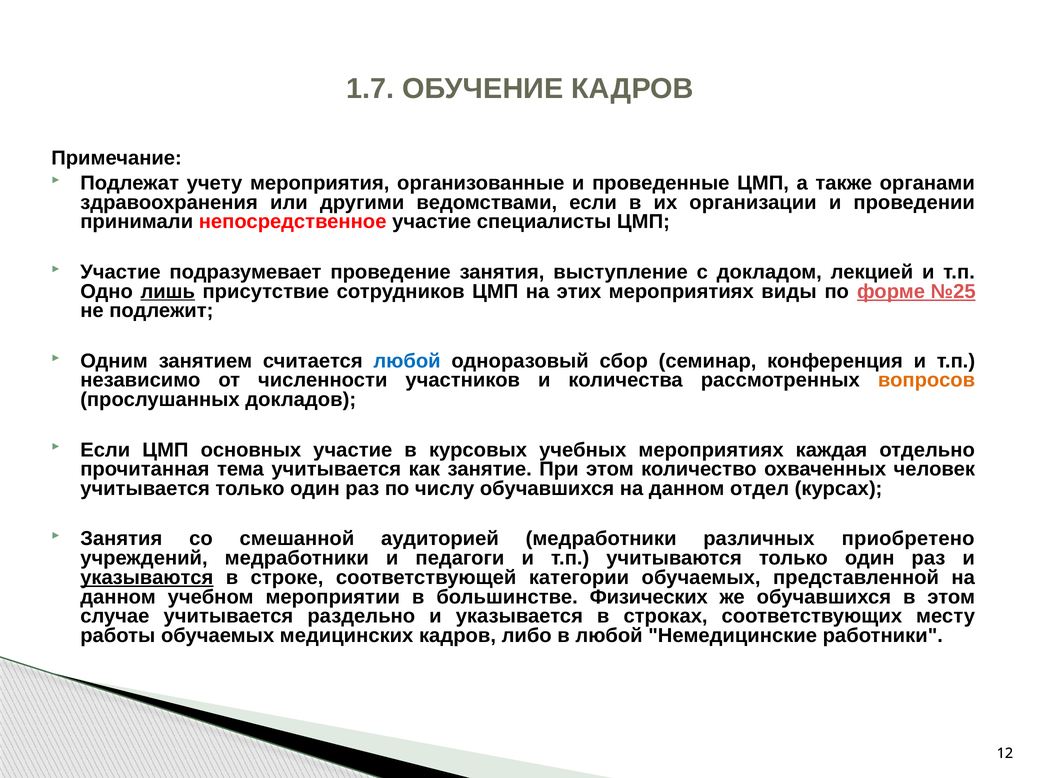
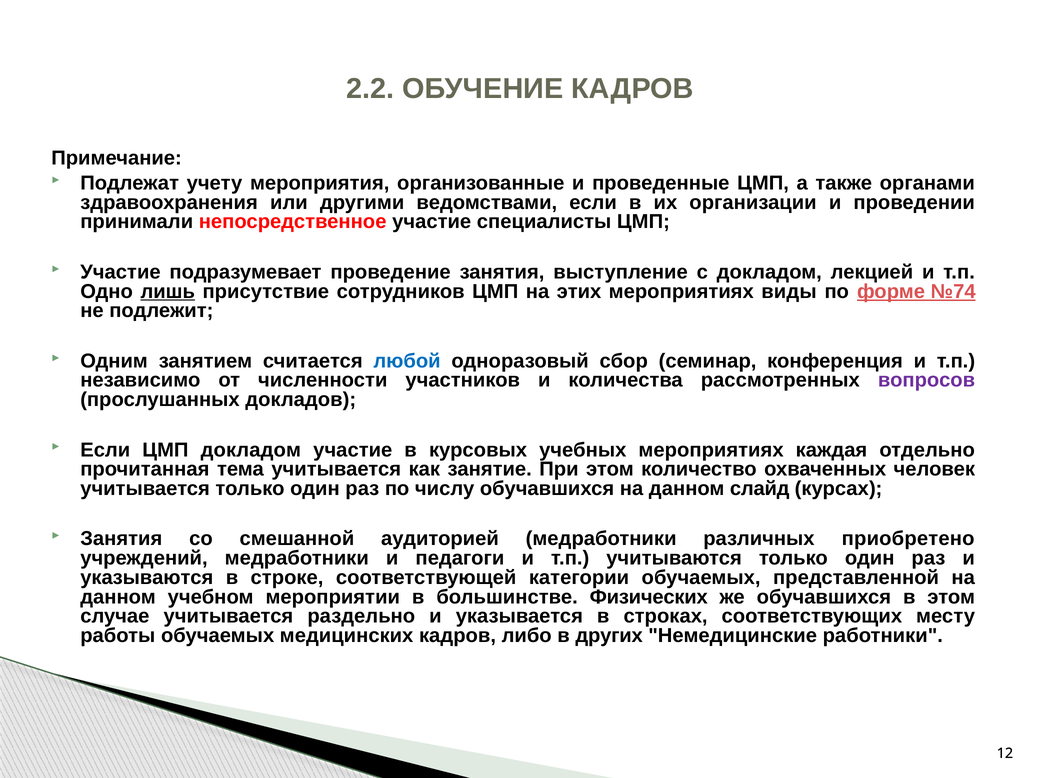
1.7: 1.7 -> 2.2
№25: №25 -> №74
вопросов colour: orange -> purple
ЦМП основных: основных -> докладом
отдел: отдел -> слайд
указываются underline: present -> none
в любой: любой -> других
